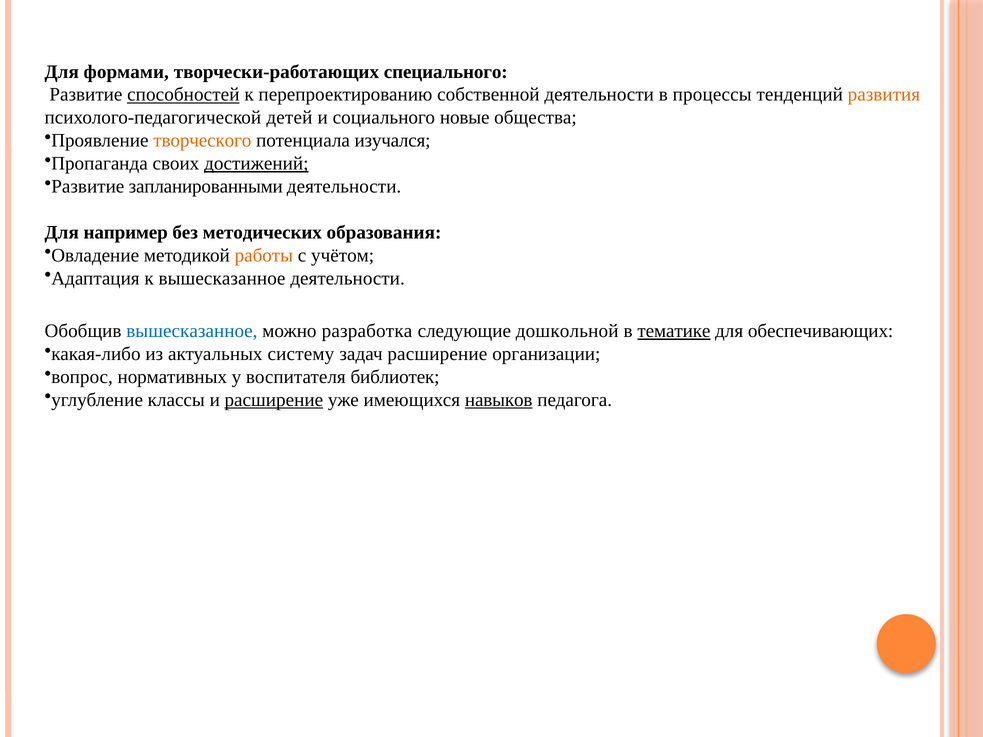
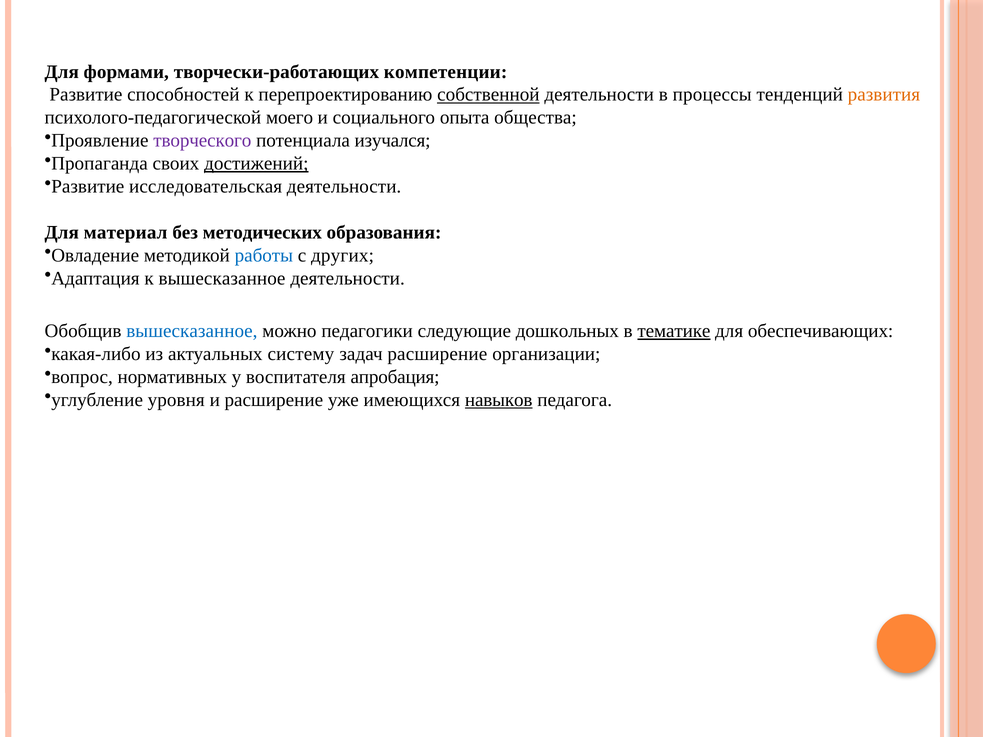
специального: специального -> компетенции
способностей underline: present -> none
собственной underline: none -> present
детей: детей -> моего
новые: новые -> опыта
творческого colour: orange -> purple
запланированными: запланированными -> исследовательская
например: например -> материал
работы colour: orange -> blue
учётом: учётом -> других
разработка: разработка -> педагогики
дошкольной: дошкольной -> дошкольных
библиотек: библиотек -> апробация
классы: классы -> уровня
расширение at (274, 400) underline: present -> none
